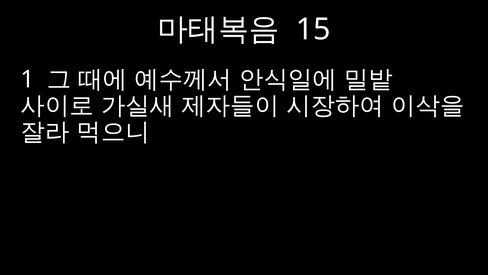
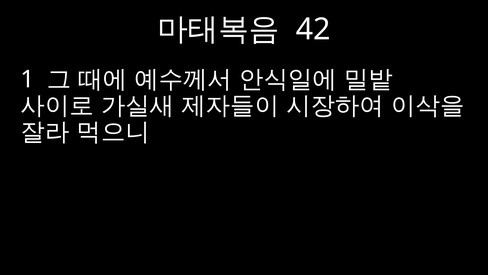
15: 15 -> 42
